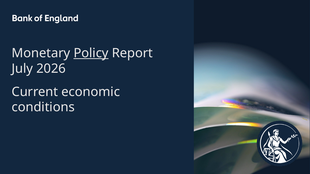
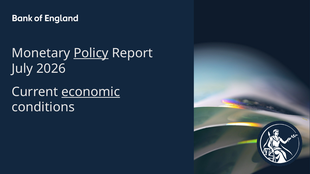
economic underline: none -> present
